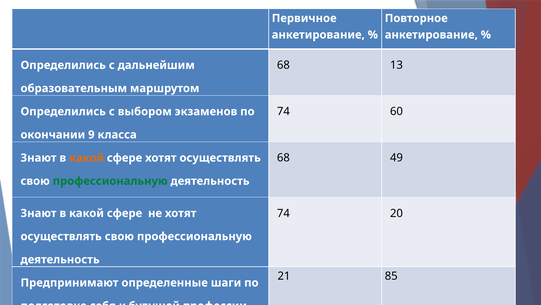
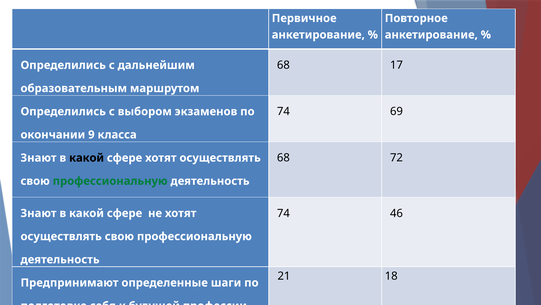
13: 13 -> 17
60: 60 -> 69
49: 49 -> 72
какой at (87, 158) colour: orange -> black
20: 20 -> 46
85: 85 -> 18
